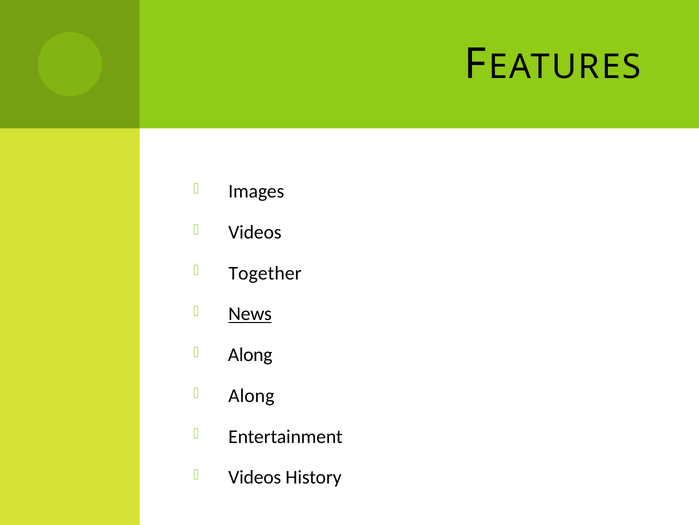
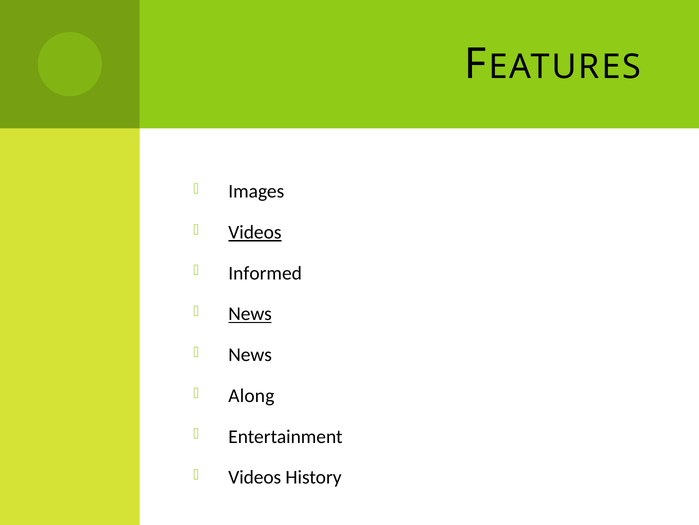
Videos at (255, 232) underline: none -> present
Together: Together -> Informed
Along at (250, 354): Along -> News
